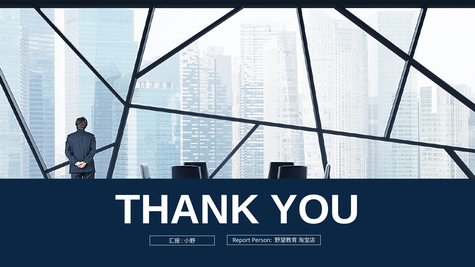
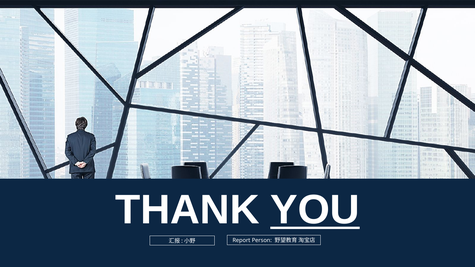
YOU underline: none -> present
